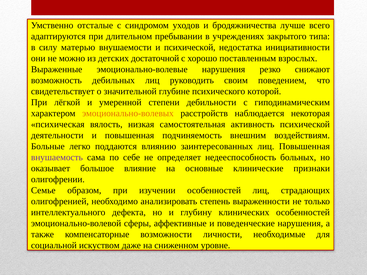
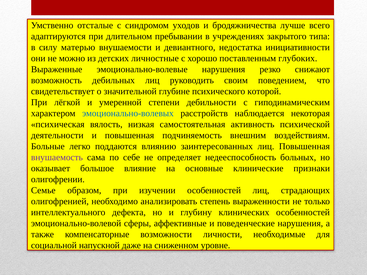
и психической: психической -> девиантного
достаточной: достаточной -> личностные
взрослых: взрослых -> глубоких
эмоционально-волевых colour: orange -> blue
искуством: искуством -> напускной
